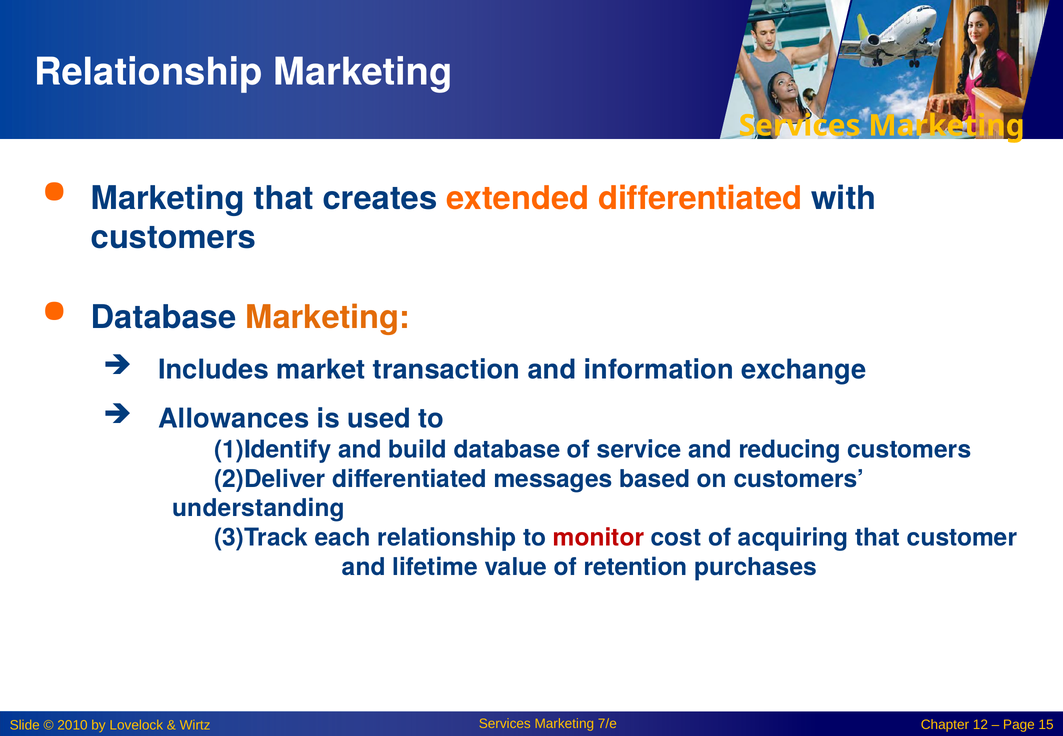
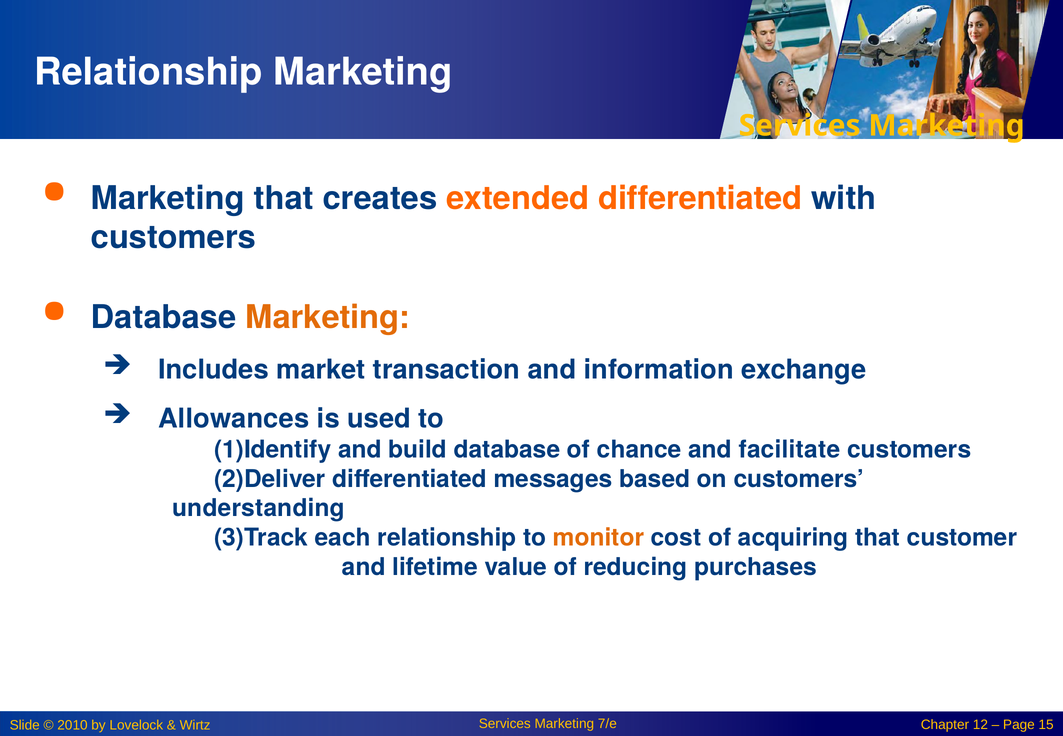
service: service -> chance
reducing: reducing -> facilitate
monitor colour: red -> orange
retention: retention -> reducing
